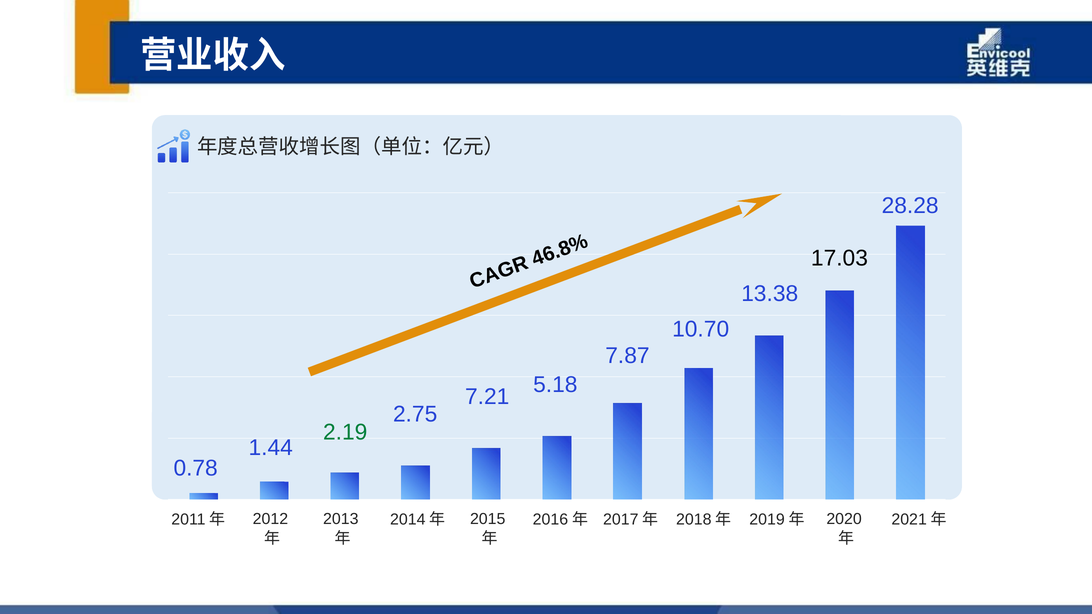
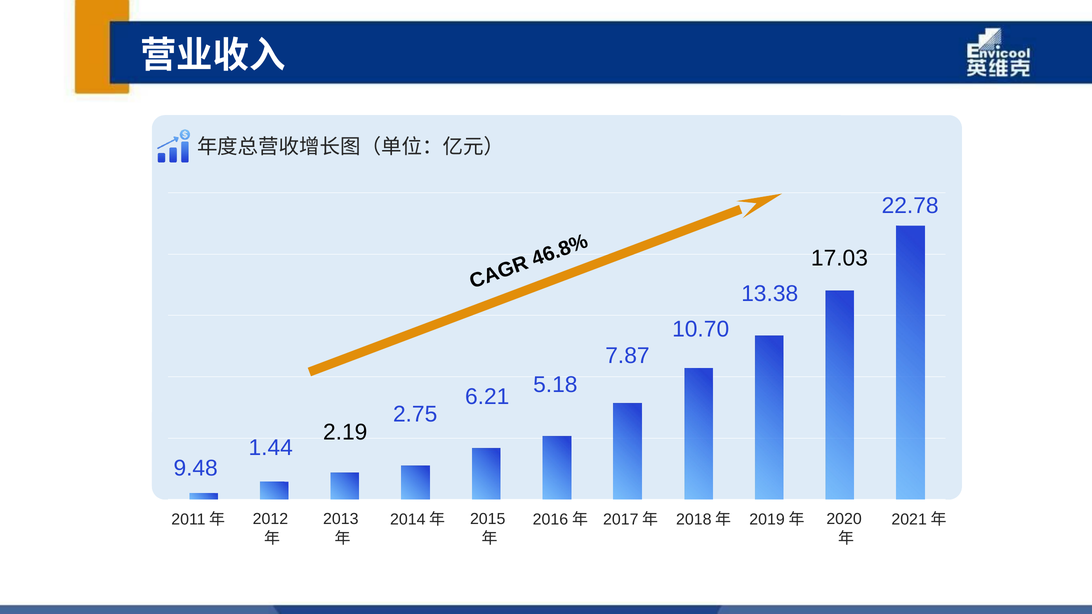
28.28: 28.28 -> 22.78
7.21: 7.21 -> 6.21
2.19 colour: green -> black
0.78: 0.78 -> 9.48
